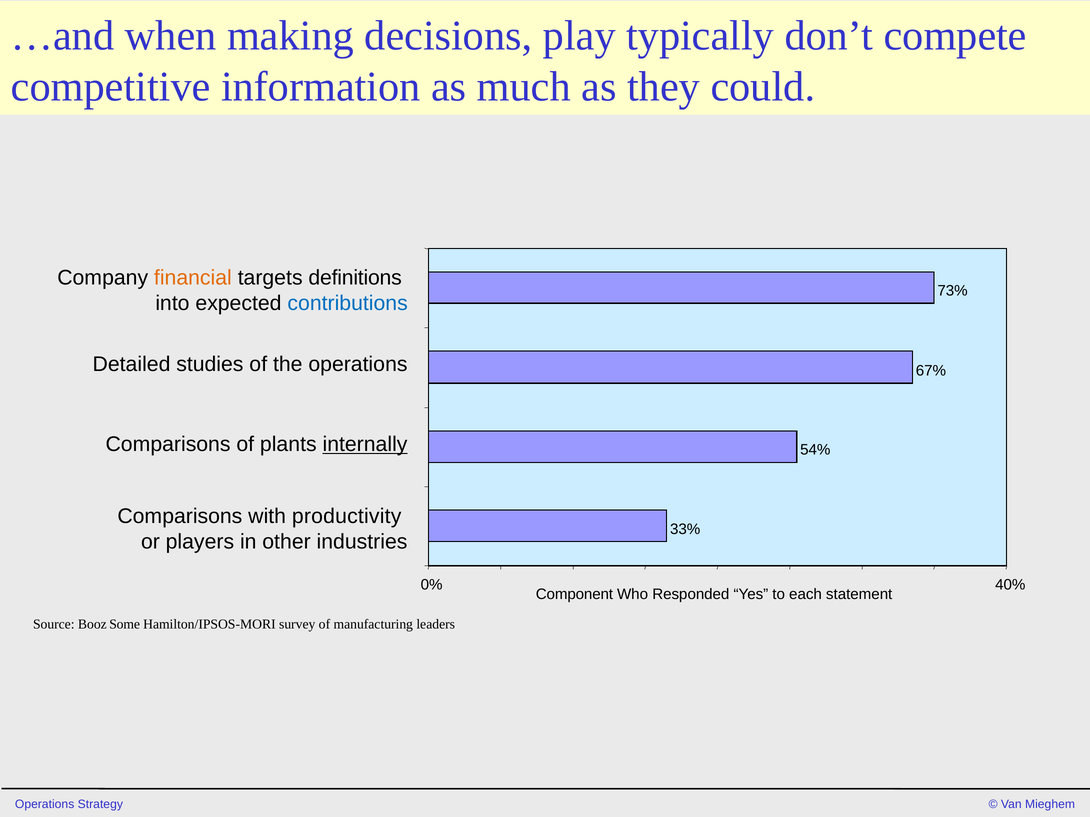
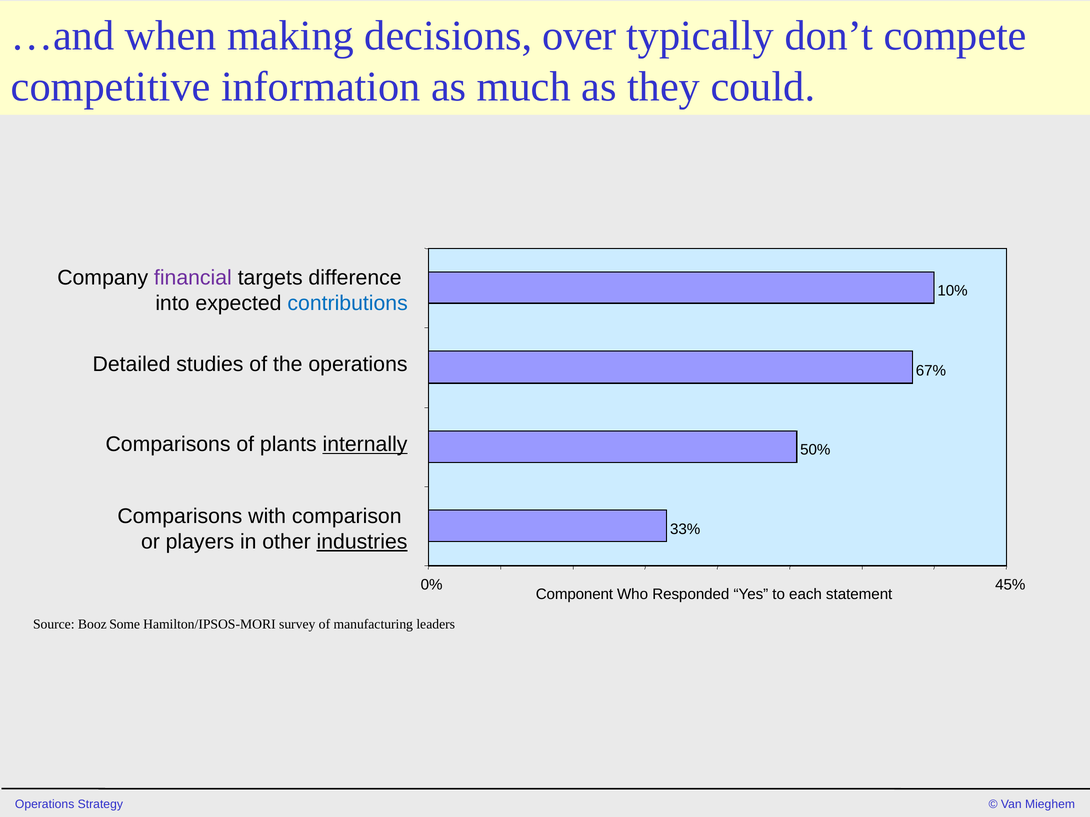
play: play -> over
financial colour: orange -> purple
definitions: definitions -> difference
73%: 73% -> 10%
54%: 54% -> 50%
productivity: productivity -> comparison
industries underline: none -> present
40%: 40% -> 45%
